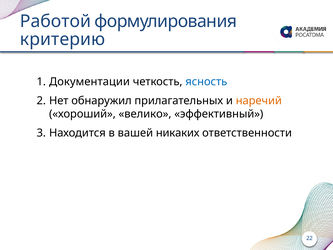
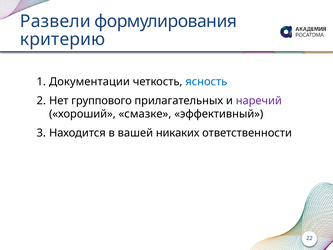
Работой: Работой -> Развели
обнаружил: обнаружил -> группового
наречий colour: orange -> purple
велико: велико -> смазке
